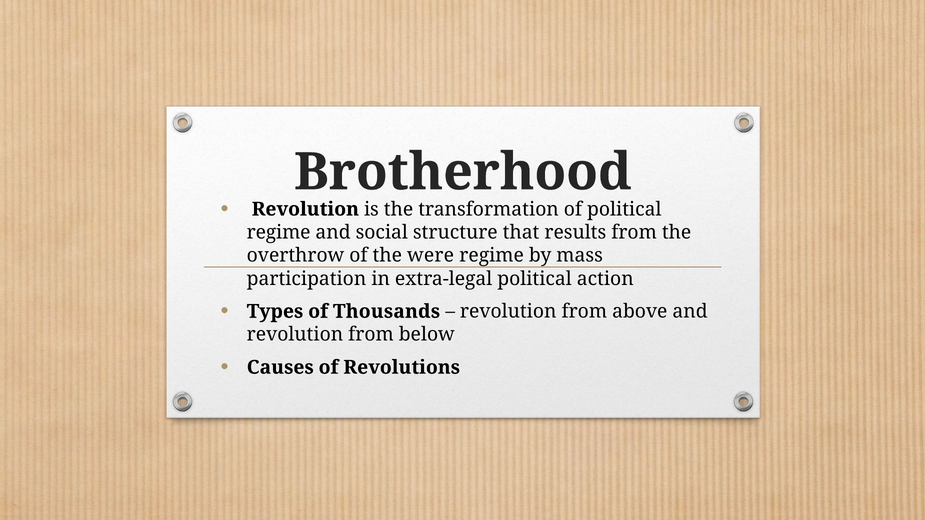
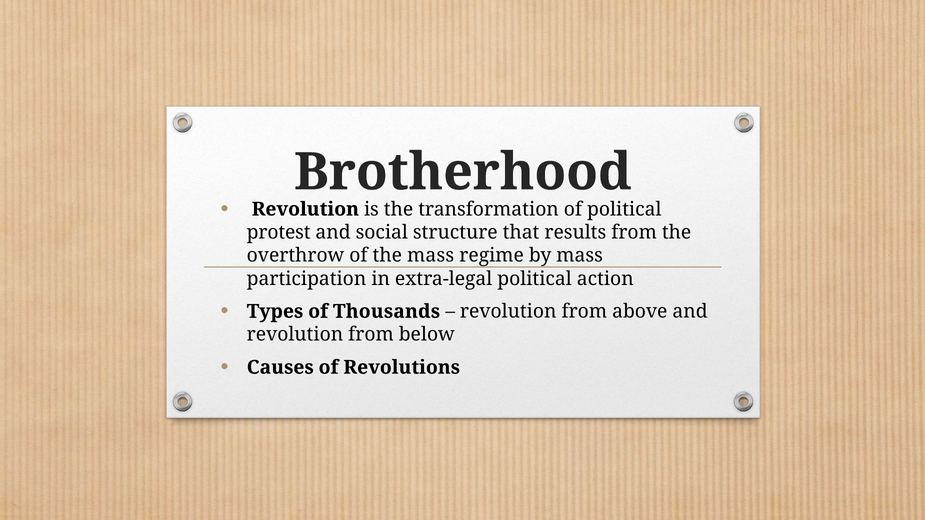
regime at (279, 232): regime -> protest
the were: were -> mass
